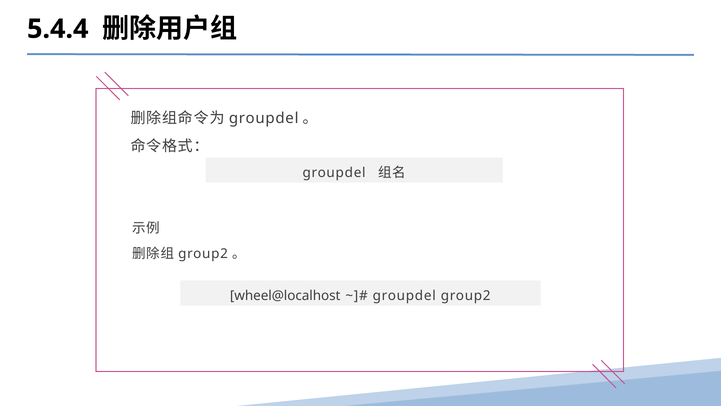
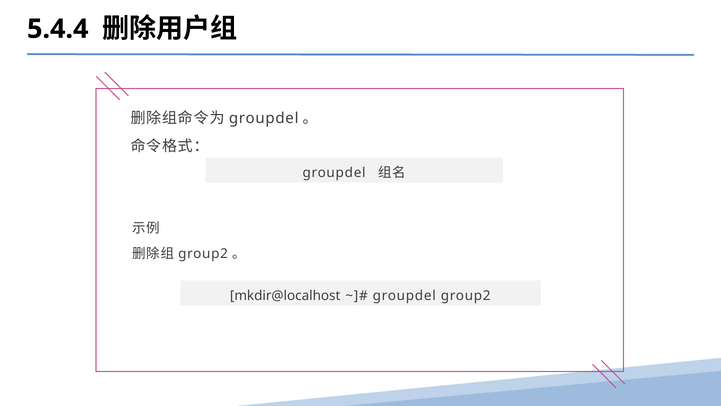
wheel@localhost: wheel@localhost -> mkdir@localhost
